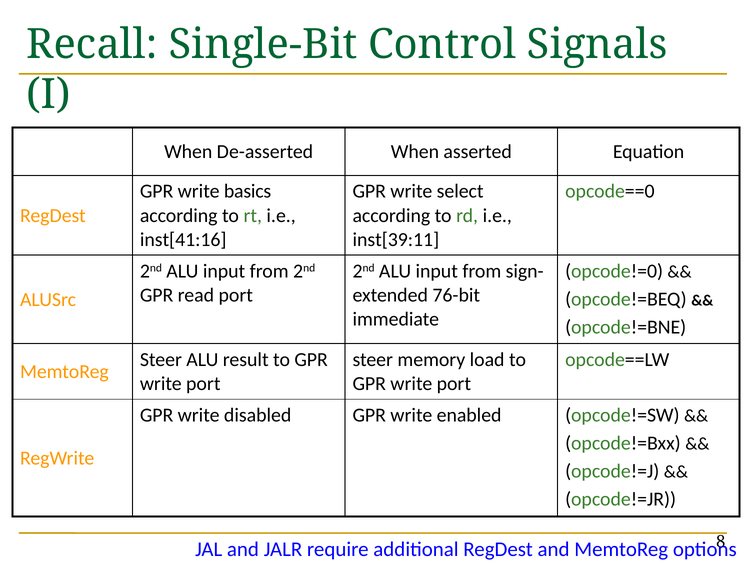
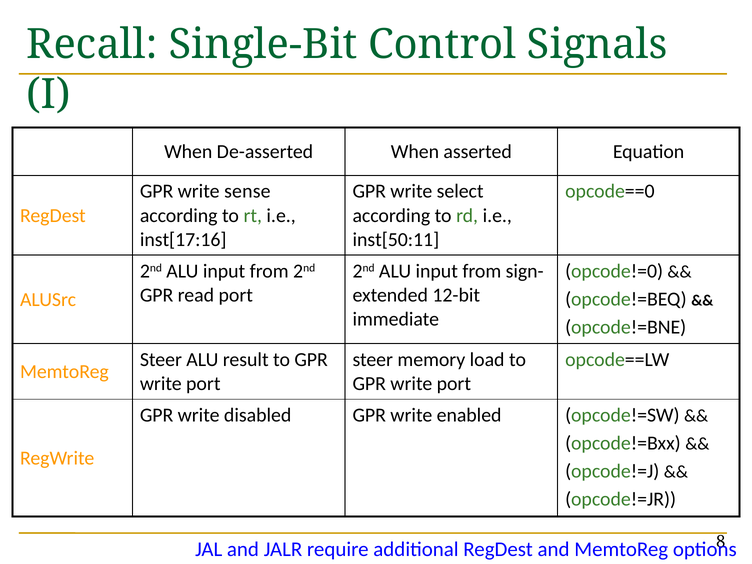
basics: basics -> sense
inst[41:16: inst[41:16 -> inst[17:16
inst[39:11: inst[39:11 -> inst[50:11
76-bit: 76-bit -> 12-bit
